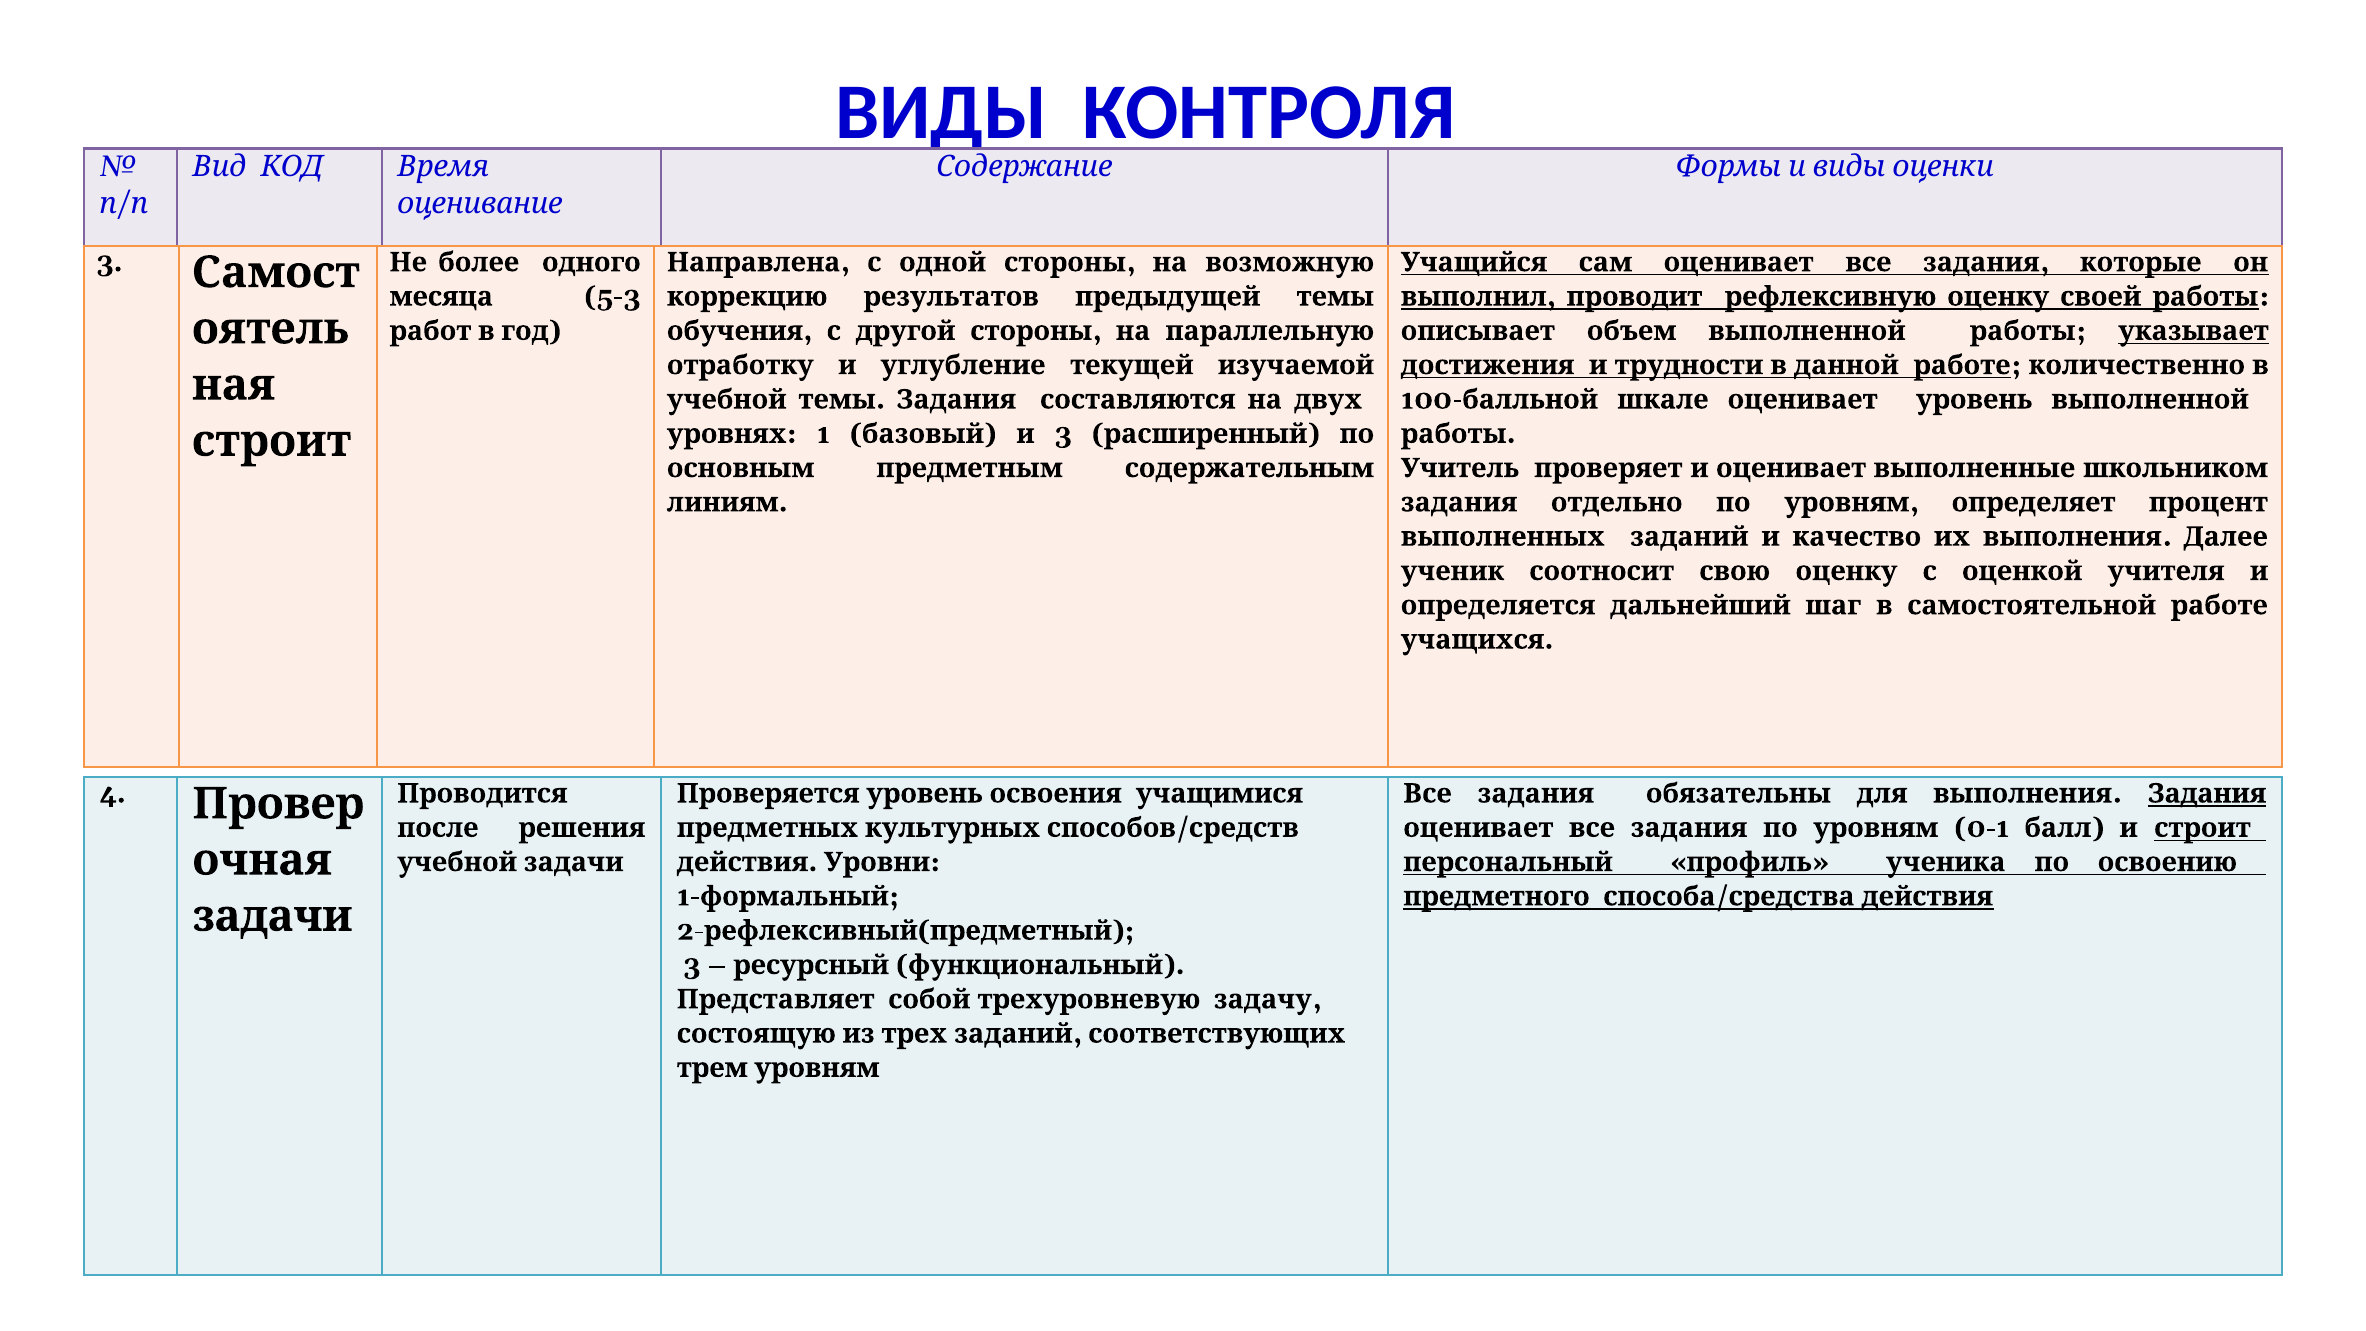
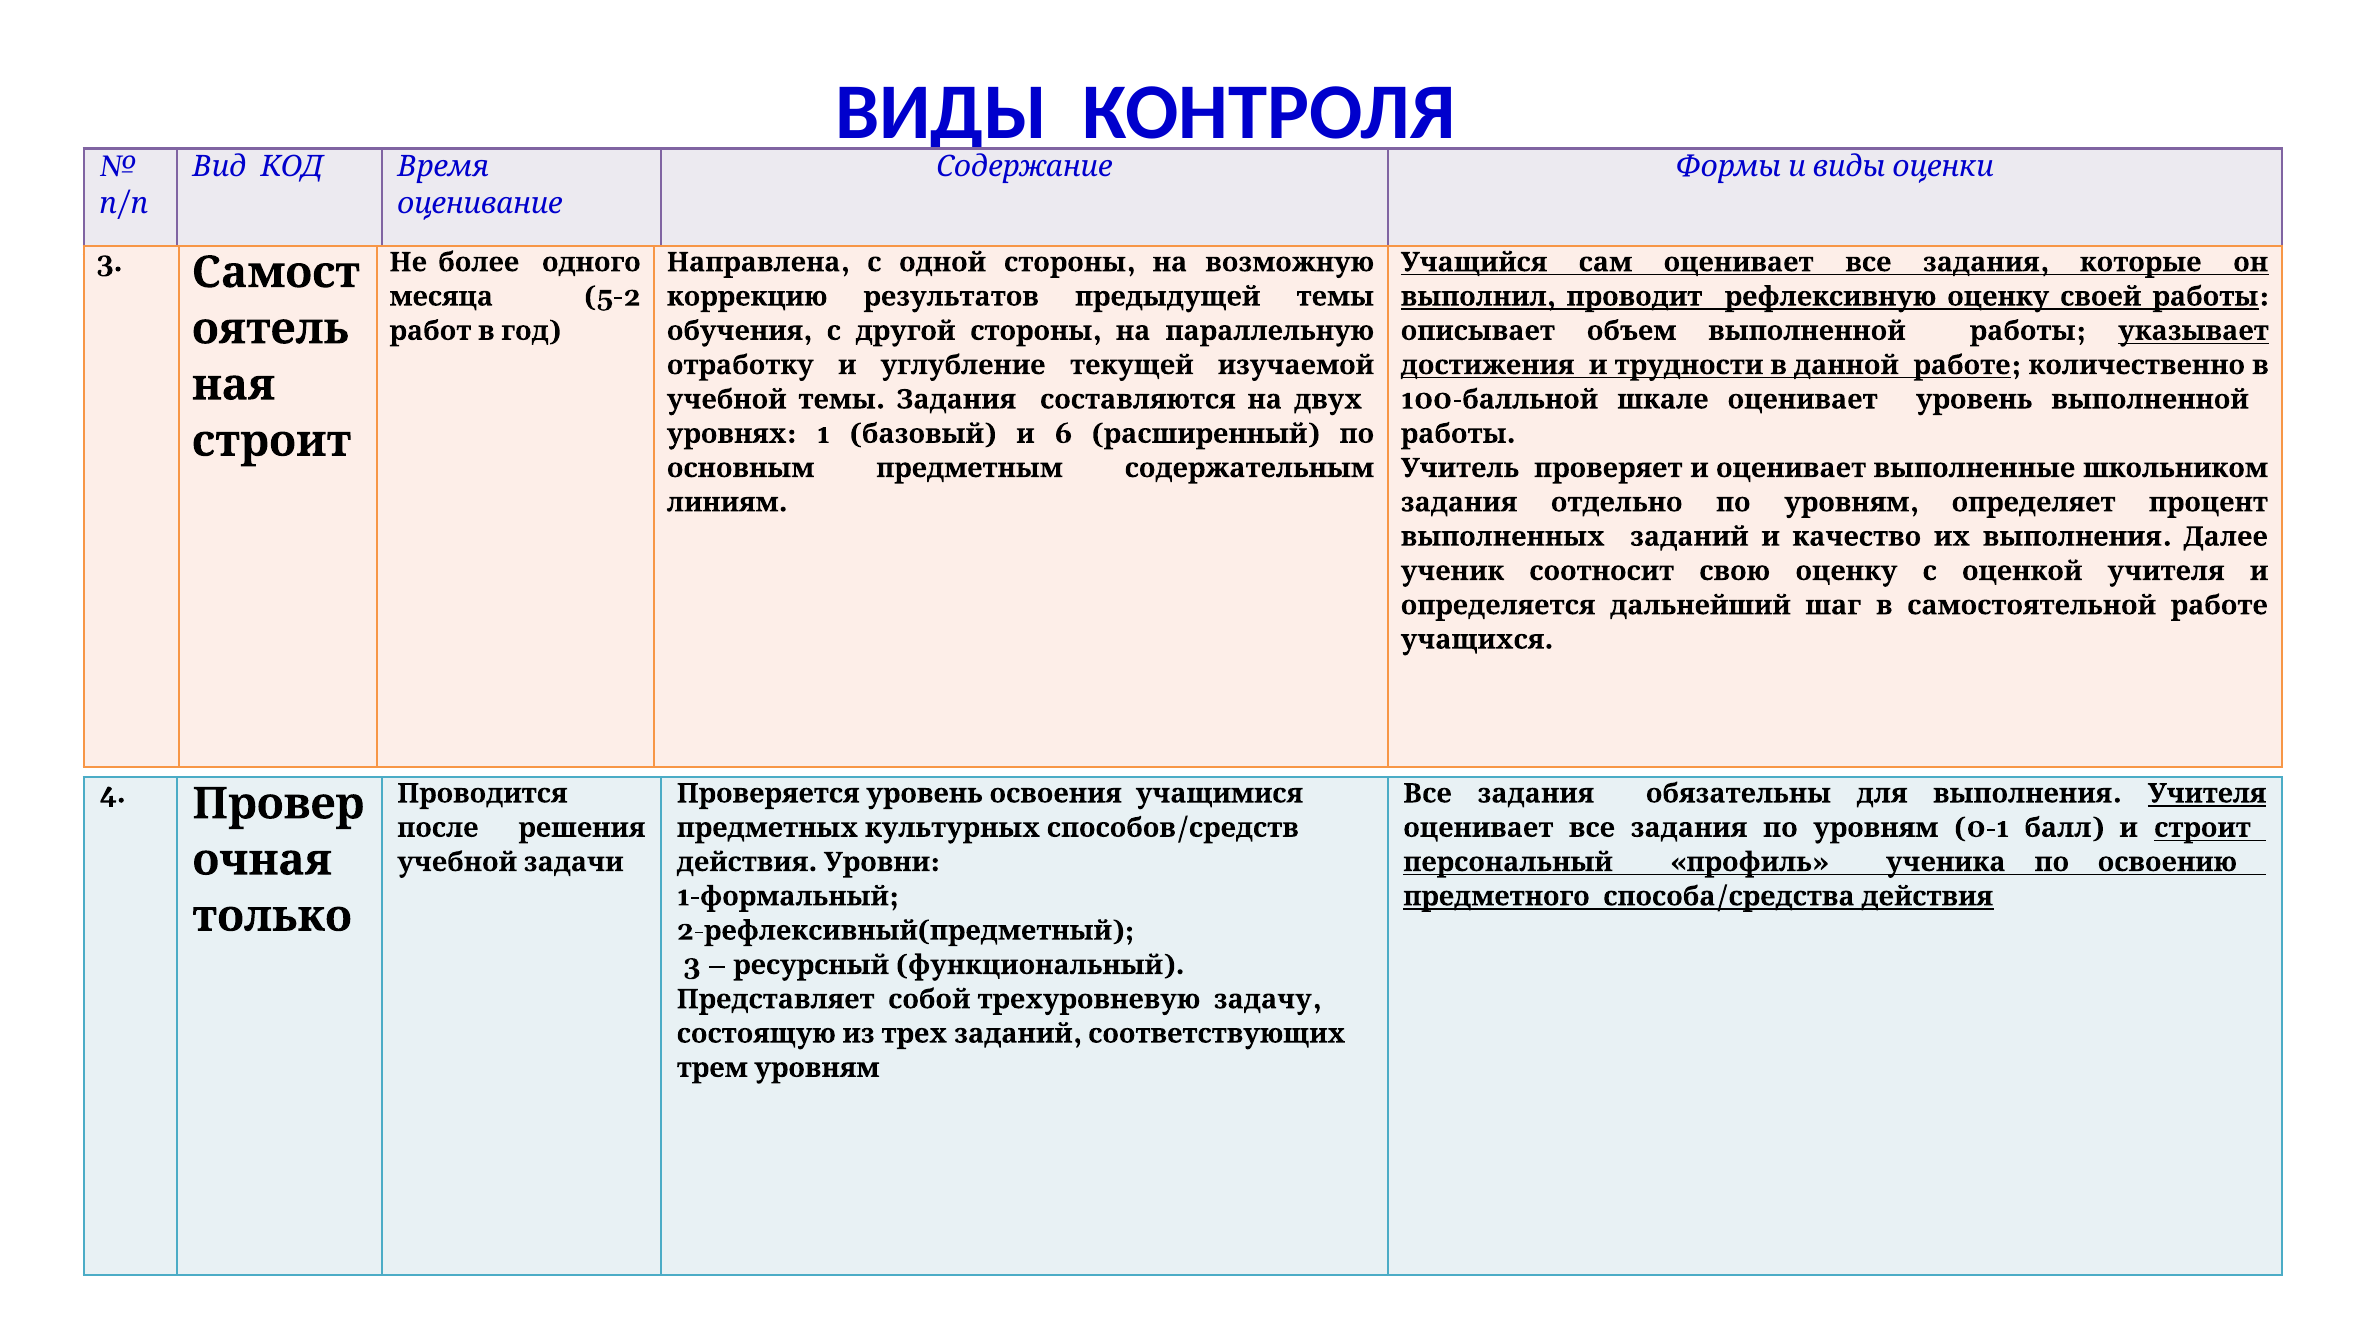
5-3: 5-3 -> 5-2
3 at (1063, 434): 3 -> 6
выполнения Задания: Задания -> Учителя
задачи: задачи -> только
